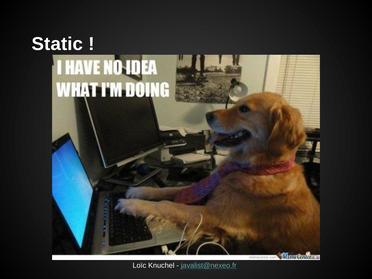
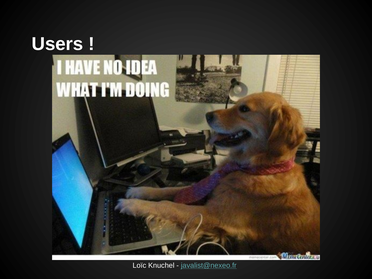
Static: Static -> Users
